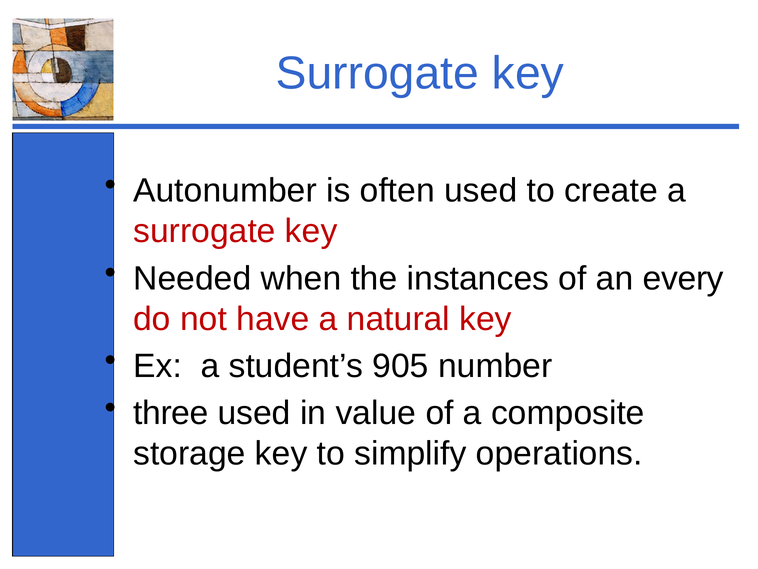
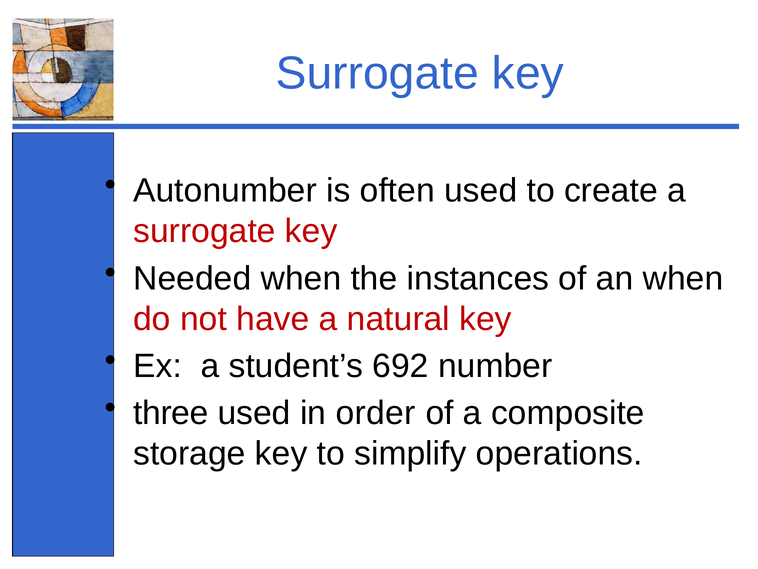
an every: every -> when
905: 905 -> 692
value: value -> order
